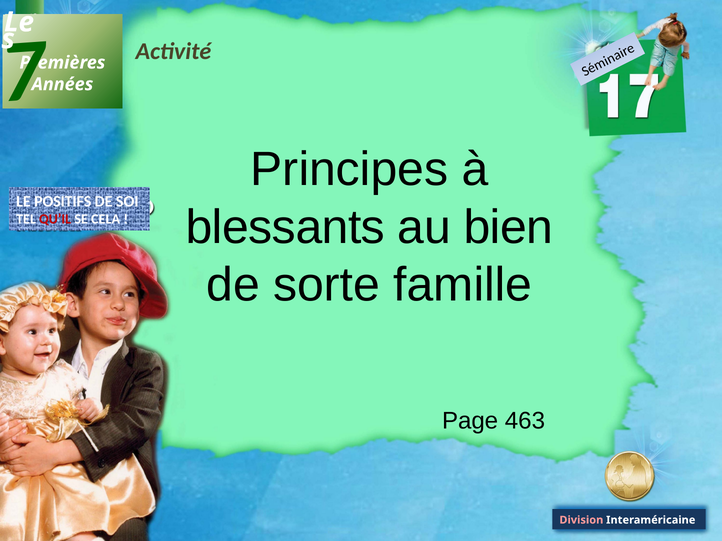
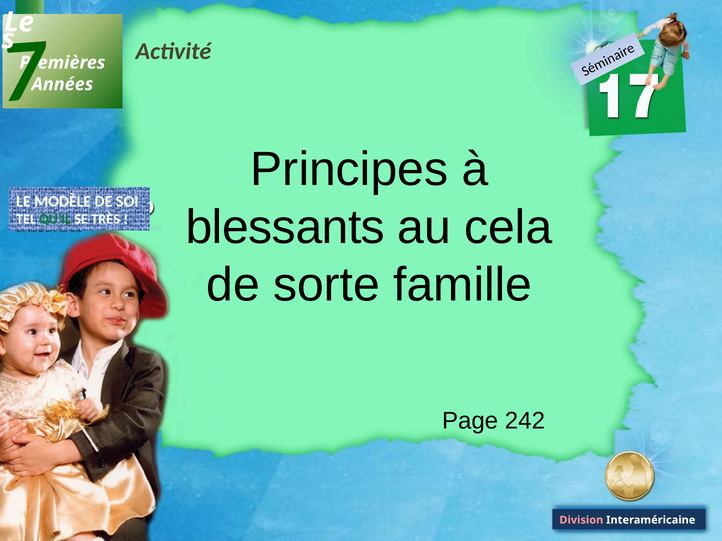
POSITIFS: POSITIFS -> MODÈLE
bien: bien -> cela
QU’IL colour: red -> green
CELA: CELA -> TRÈS
463: 463 -> 242
